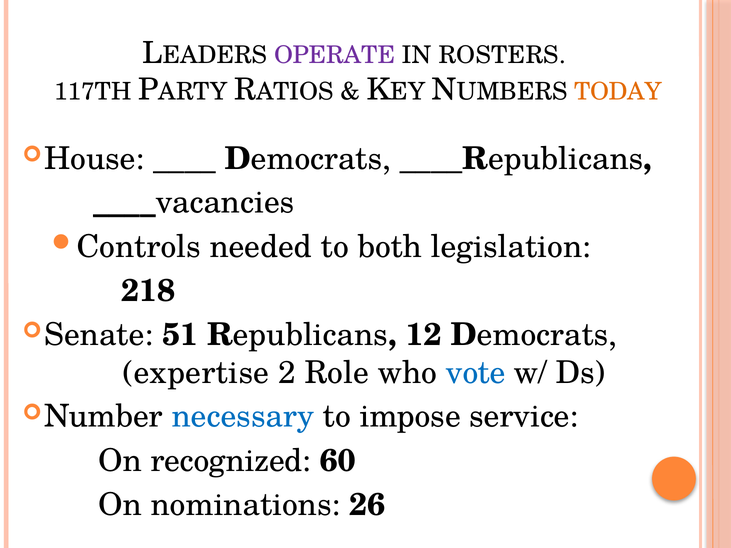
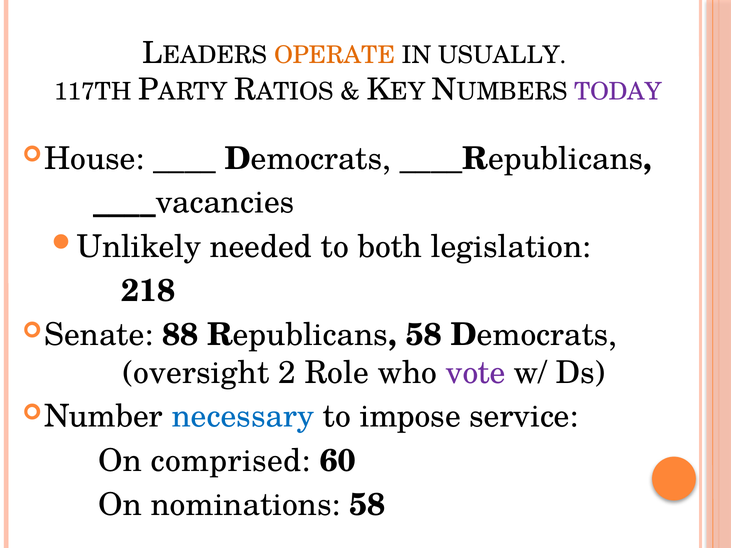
OPERATE colour: purple -> orange
ROSTERS: ROSTERS -> USUALLY
TODAY colour: orange -> purple
Controls: Controls -> Unlikely
51: 51 -> 88
Republicans 12: 12 -> 58
expertise: expertise -> oversight
vote colour: blue -> purple
recognized: recognized -> comprised
nominations 26: 26 -> 58
